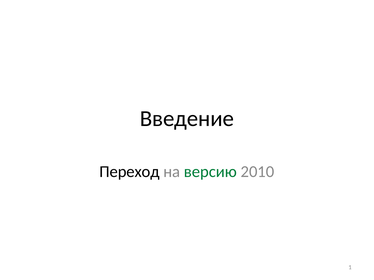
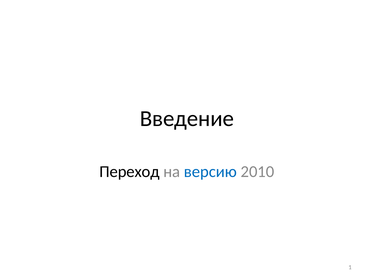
версию colour: green -> blue
